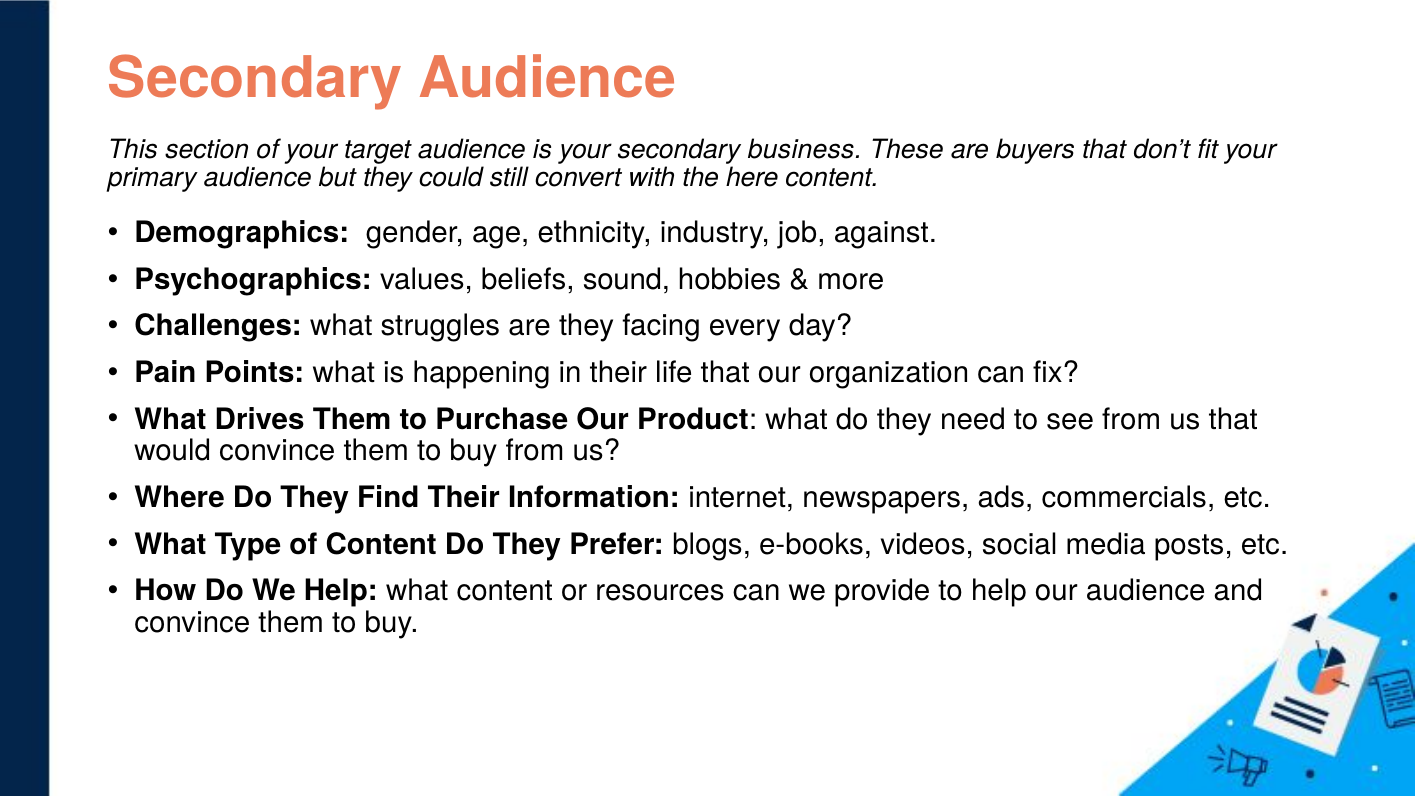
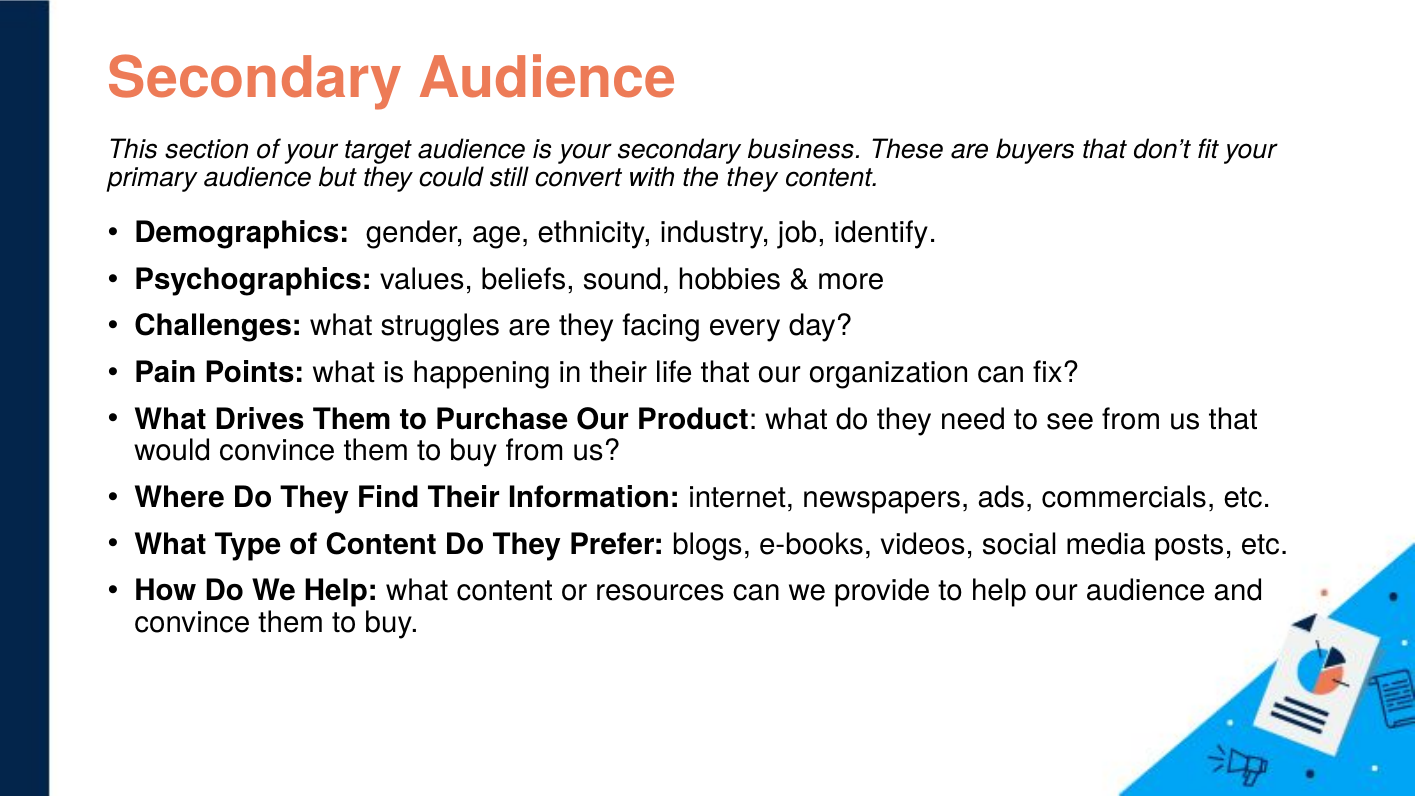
the here: here -> they
against: against -> identify
